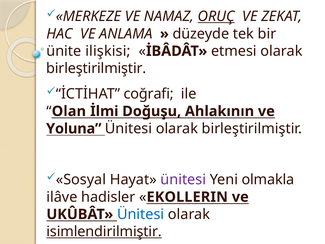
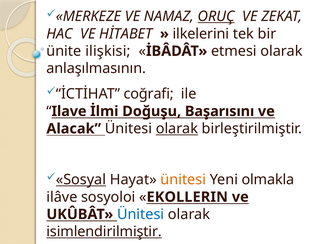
ANLAMA: ANLAMA -> HİTABET
düzeyde: düzeyde -> ilkelerini
birleştirilmiştir at (96, 68): birleştirilmiştir -> anlaşılmasının
Olan: Olan -> Ilave
Ahlakının: Ahlakının -> Başarısını
Yoluna: Yoluna -> Alacak
olarak at (177, 129) underline: none -> present
Sosyal underline: none -> present
ünitesi at (183, 179) colour: purple -> orange
hadisler: hadisler -> sosyoloi
